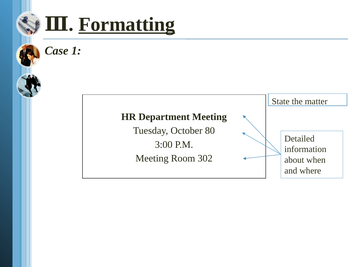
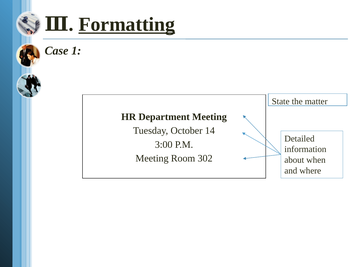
80: 80 -> 14
